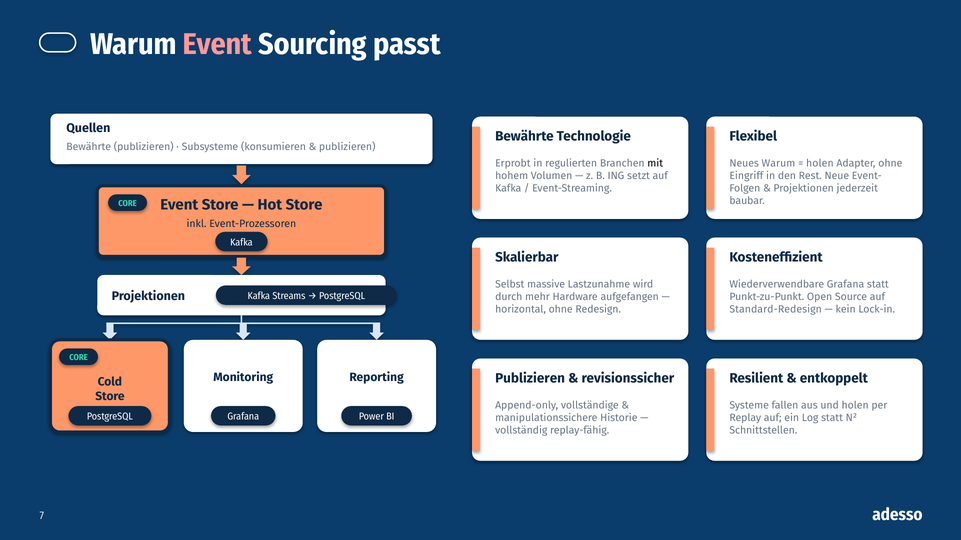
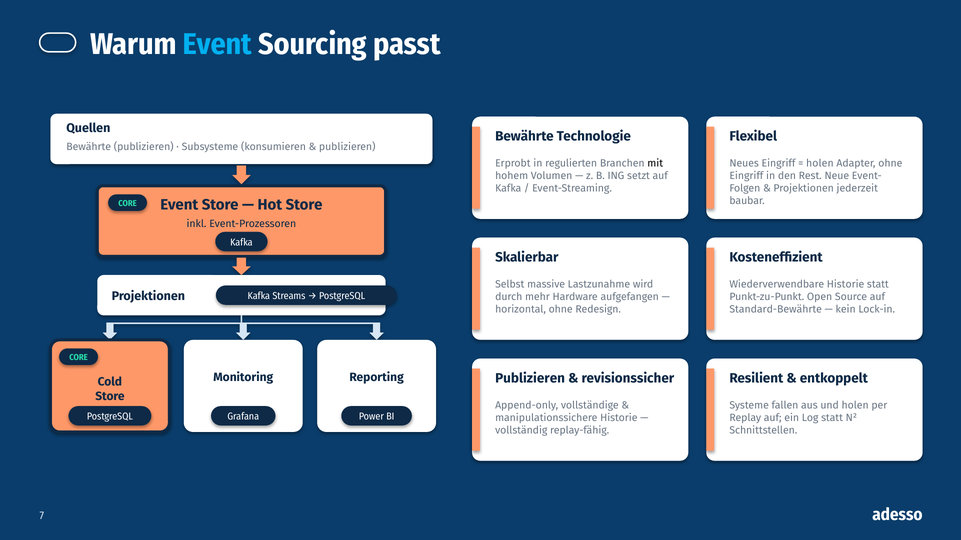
Event at (217, 45) colour: pink -> light blue
Neues Warum: Warum -> Eingriff
Wiederverwendbare Grafana: Grafana -> Historie
Standard-Redesign: Standard-Redesign -> Standard-Bewährte
